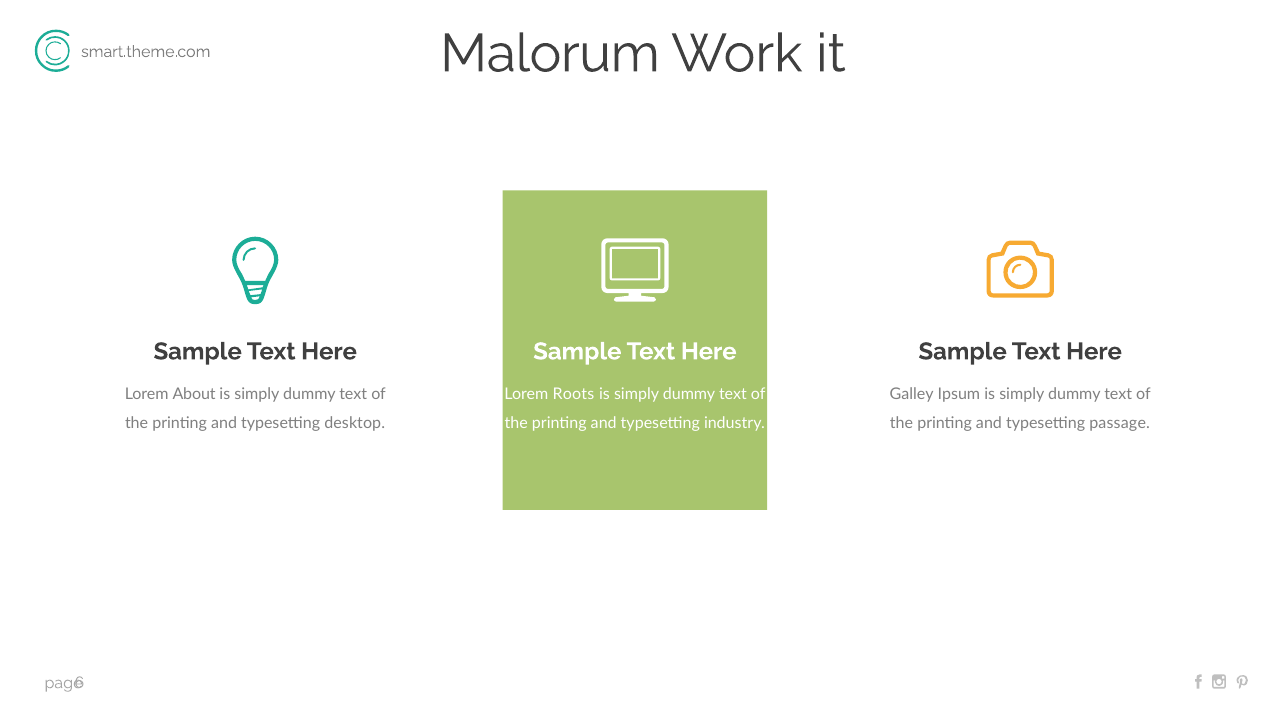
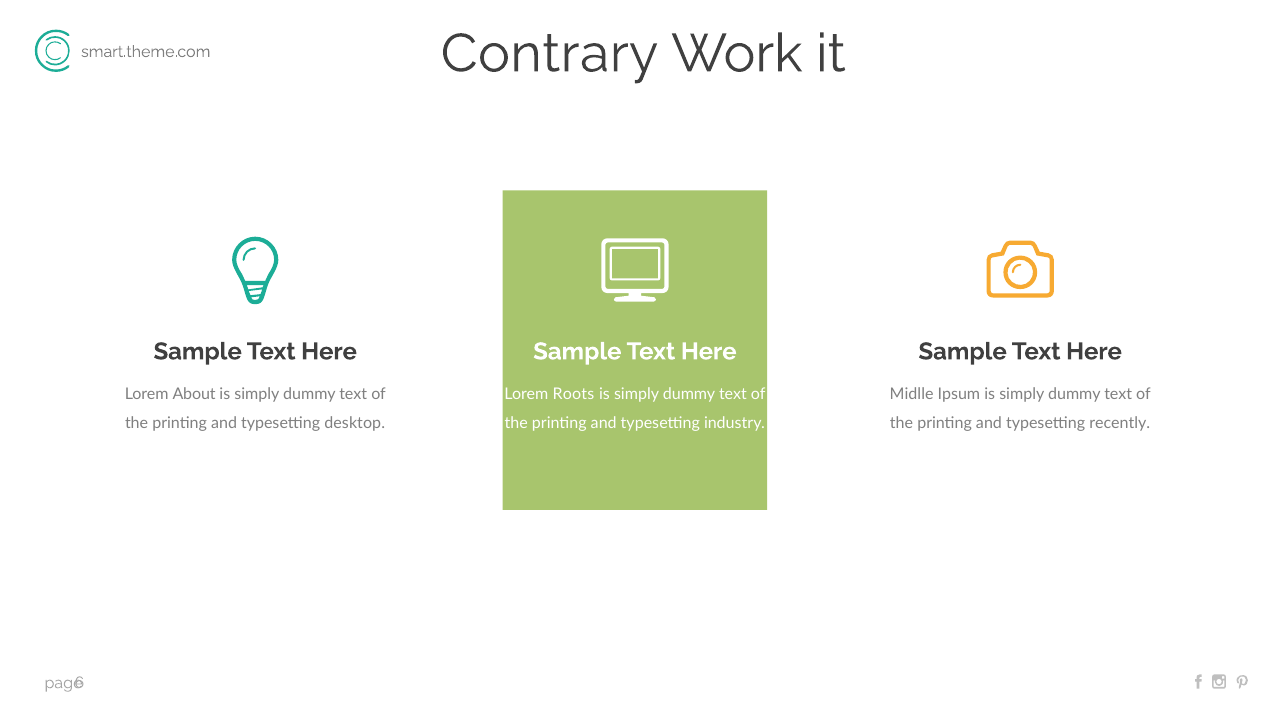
Malorum: Malorum -> Contrary
Galley: Galley -> Midlle
passage: passage -> recently
